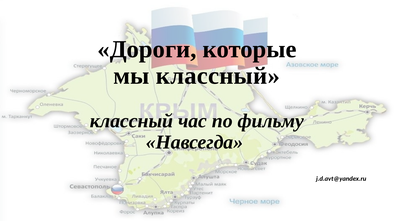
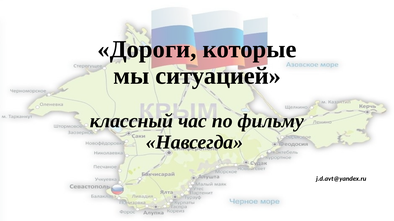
мы классный: классный -> ситуацией
